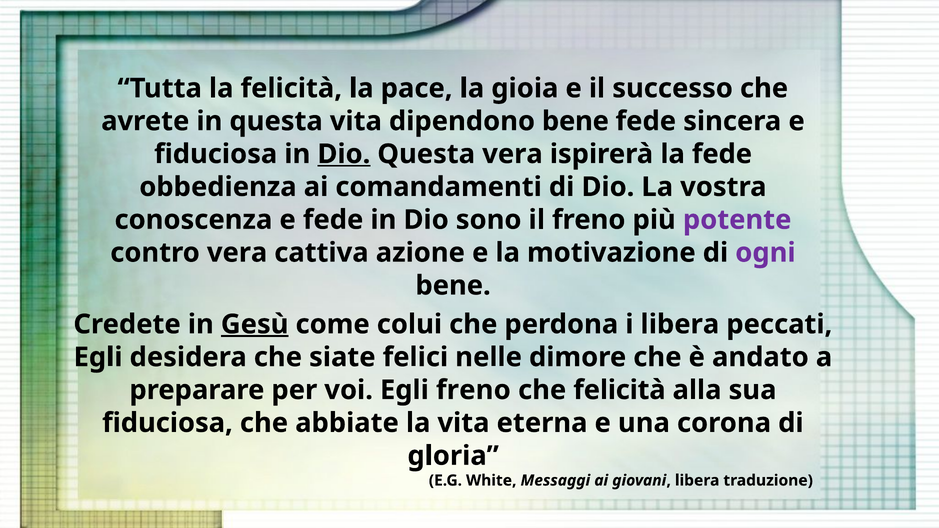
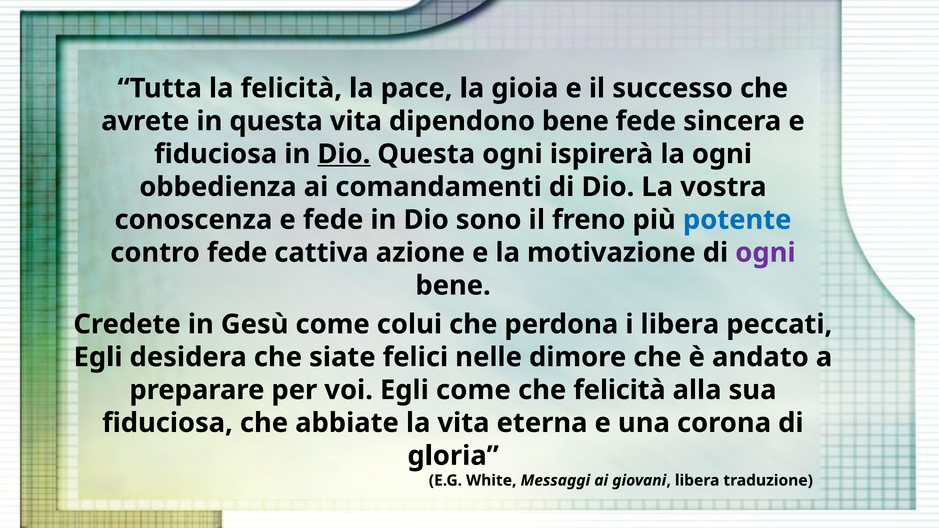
Questa vera: vera -> ogni
la fede: fede -> ogni
potente colour: purple -> blue
contro vera: vera -> fede
Gesù underline: present -> none
Egli freno: freno -> come
